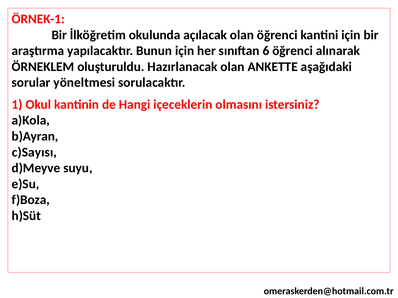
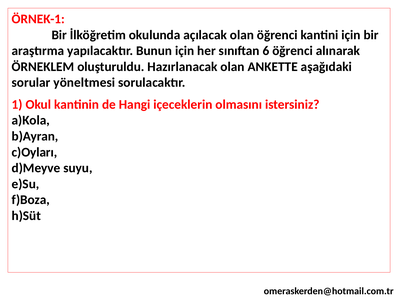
c)Sayısı: c)Sayısı -> c)Oyları
